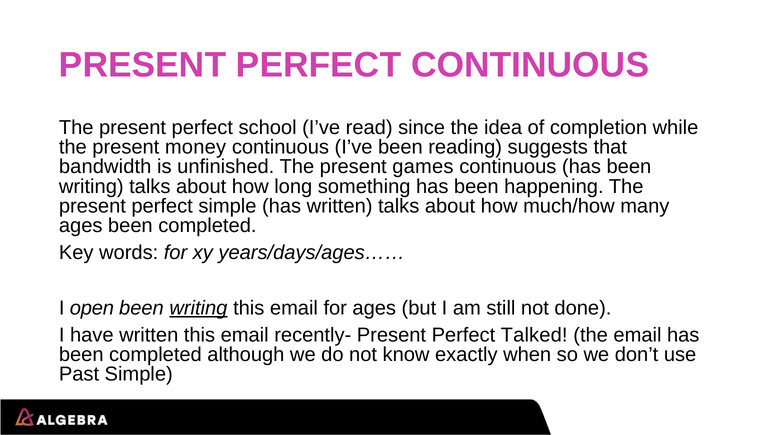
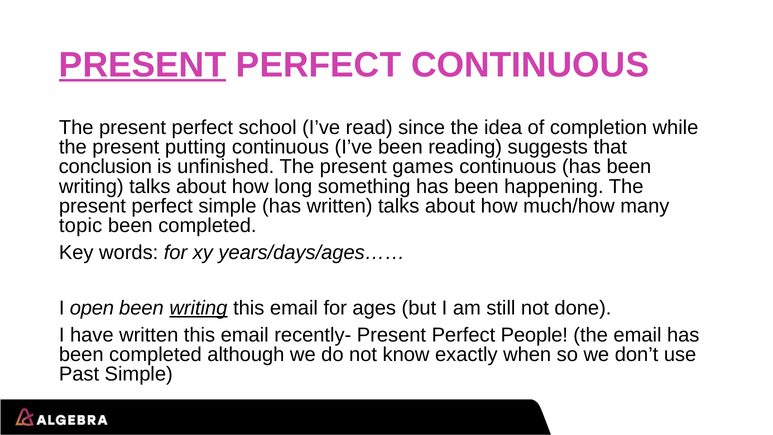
PRESENT at (143, 65) underline: none -> present
money: money -> putting
bandwidth: bandwidth -> conclusion
ages at (81, 225): ages -> topic
Talked: Talked -> People
